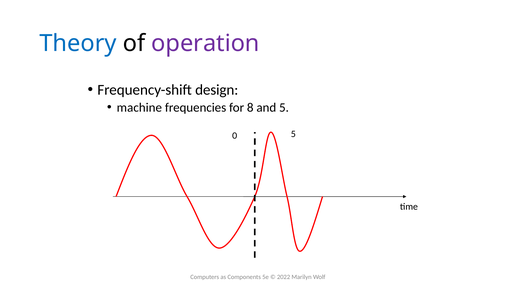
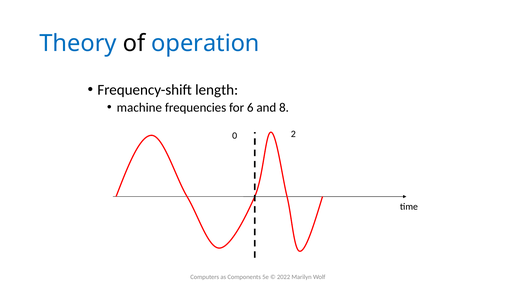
operation colour: purple -> blue
design: design -> length
8: 8 -> 6
and 5: 5 -> 8
0 5: 5 -> 2
